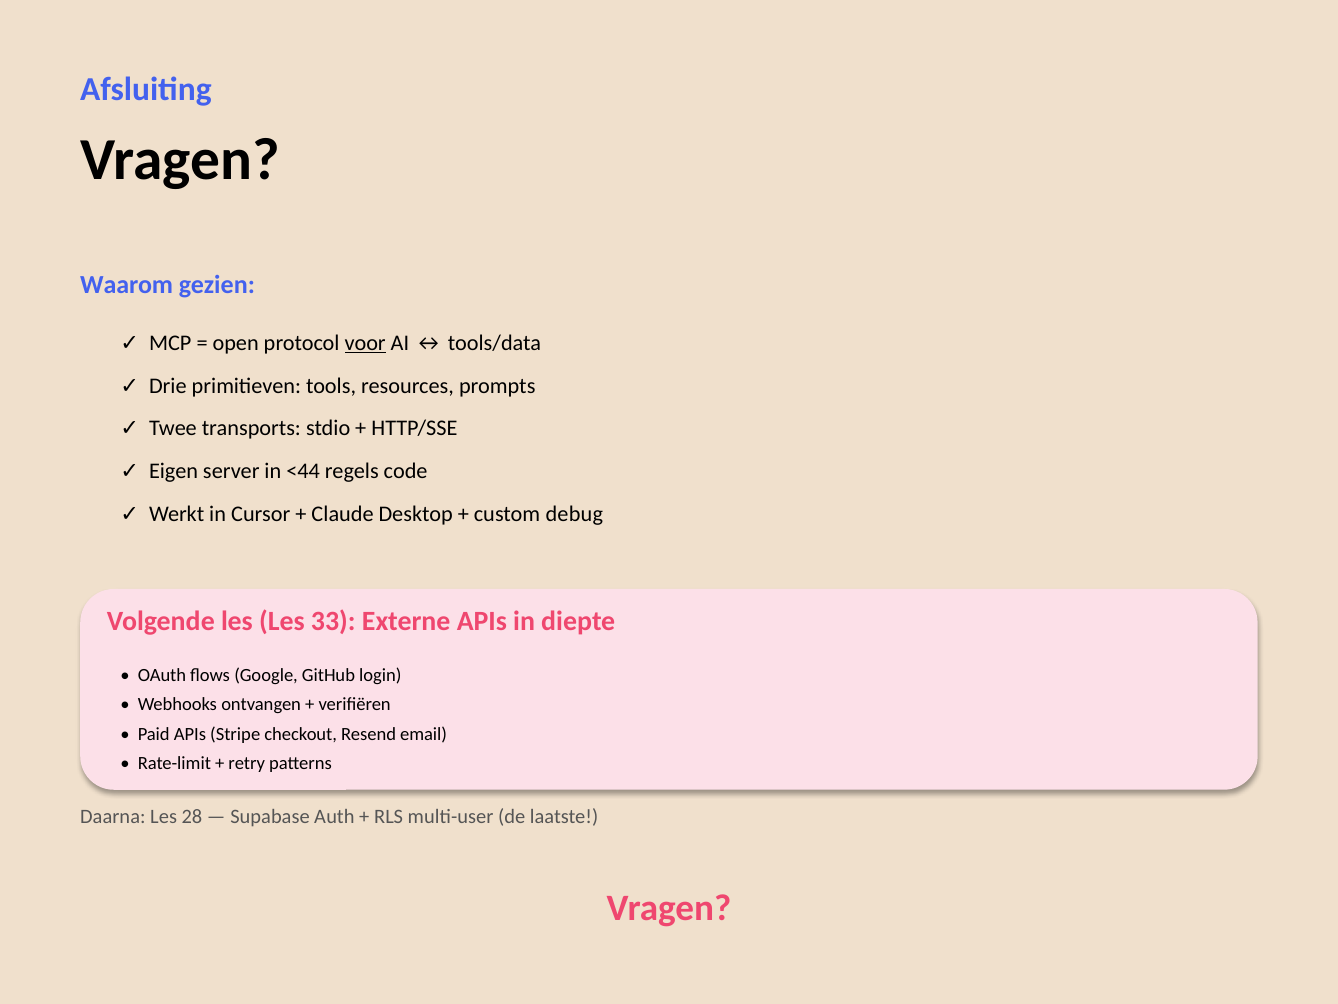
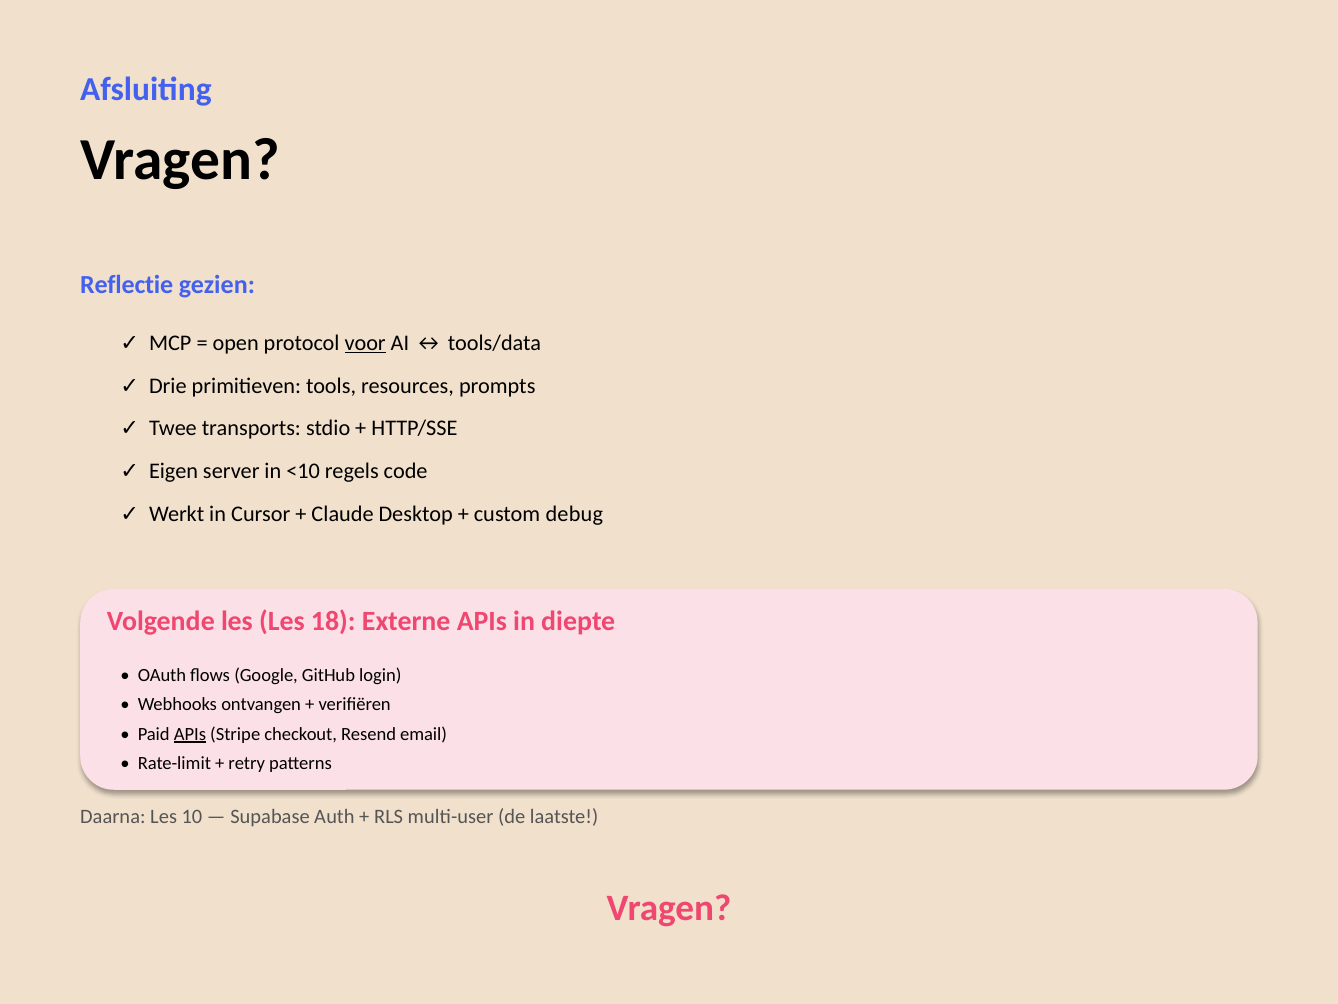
Waarom: Waarom -> Reflectie
<44: <44 -> <10
33: 33 -> 18
APIs at (190, 734) underline: none -> present
28: 28 -> 10
